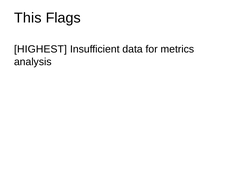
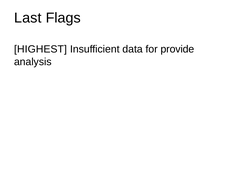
This: This -> Last
metrics: metrics -> provide
